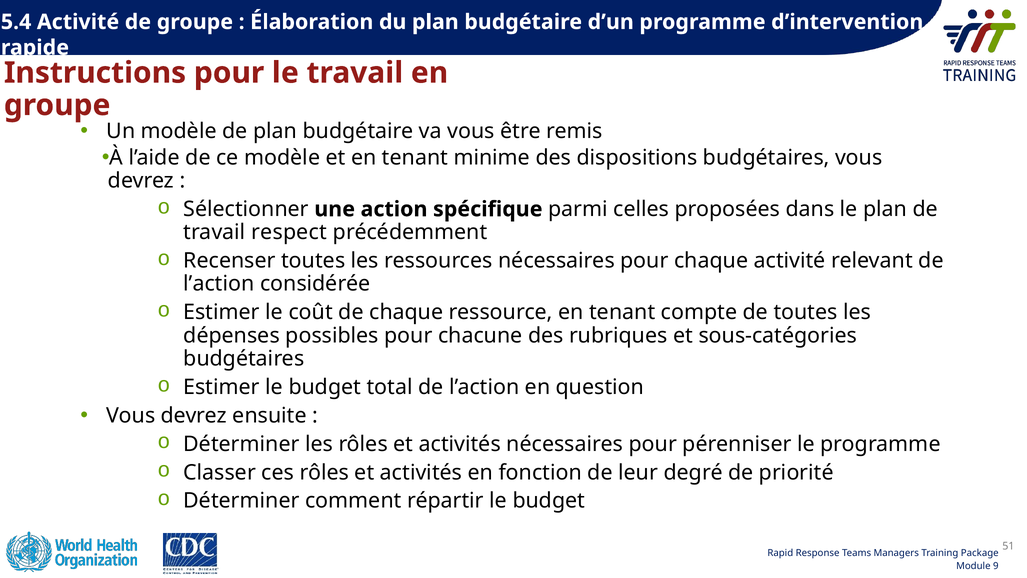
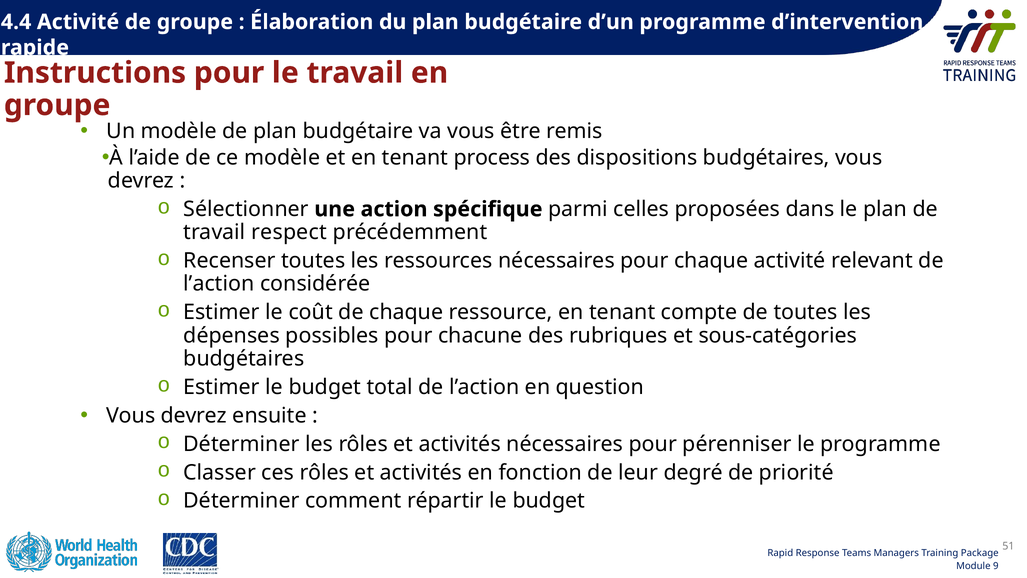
5.4: 5.4 -> 4.4
minime: minime -> process
